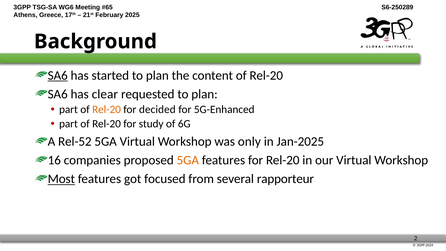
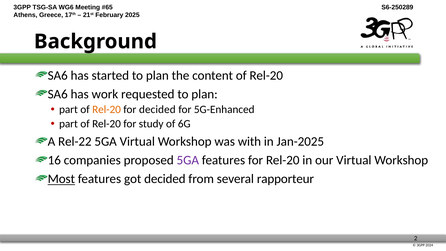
SA6 at (58, 75) underline: present -> none
clear: clear -> work
Rel-52: Rel-52 -> Rel-22
only: only -> with
5GA at (188, 160) colour: orange -> purple
got focused: focused -> decided
